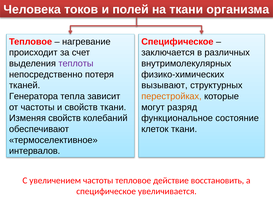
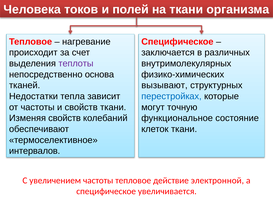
потеря: потеря -> основа
Генератора: Генератора -> Недостатки
перестройках colour: orange -> blue
разряд: разряд -> точную
восстановить: восстановить -> электронной
